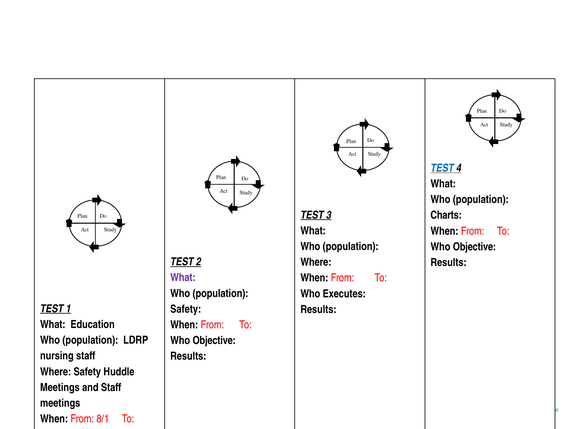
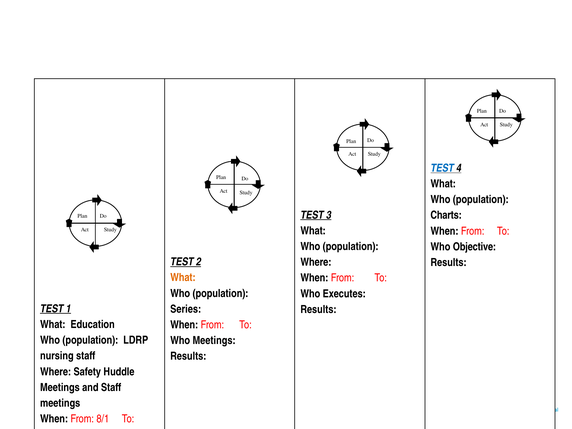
What at (183, 278) colour: purple -> orange
Safety at (186, 309): Safety -> Series
Objective at (214, 341): Objective -> Meetings
